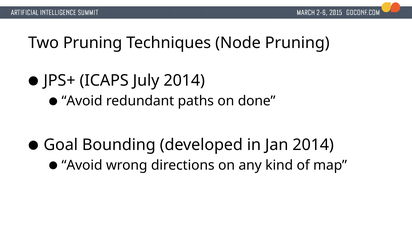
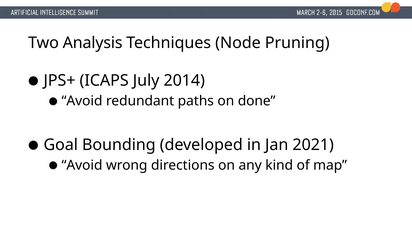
Two Pruning: Pruning -> Analysis
Jan 2014: 2014 -> 2021
